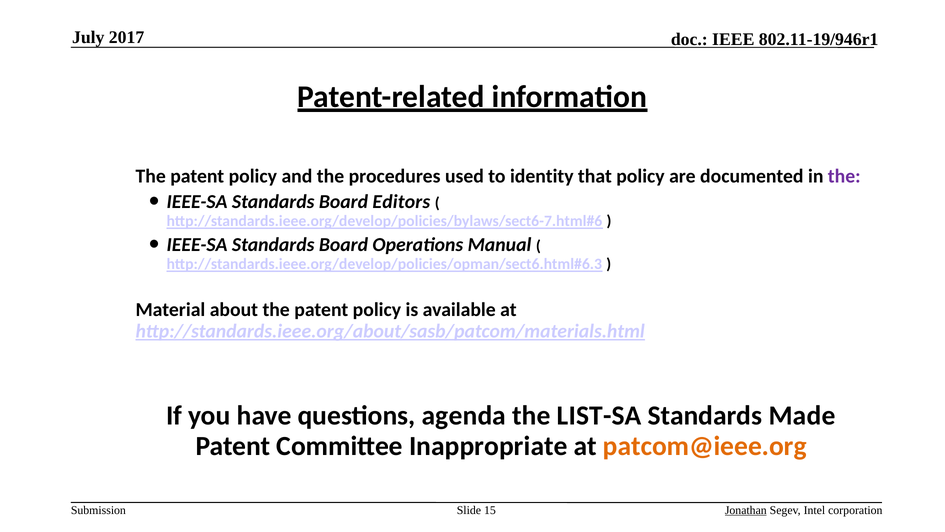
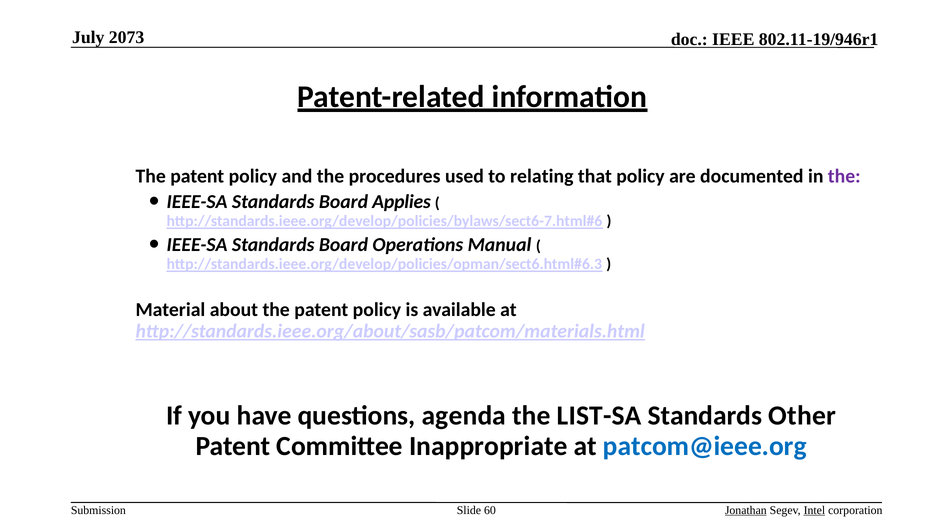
2017: 2017 -> 2073
identity: identity -> relating
Editors: Editors -> Applies
Made: Made -> Other
patcom@ieee.org colour: orange -> blue
15: 15 -> 60
Intel underline: none -> present
